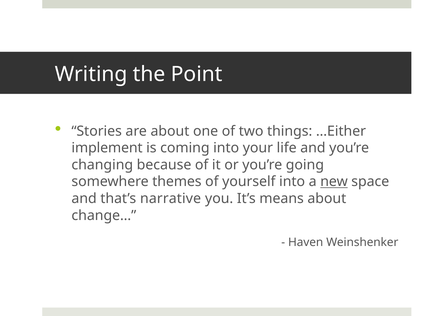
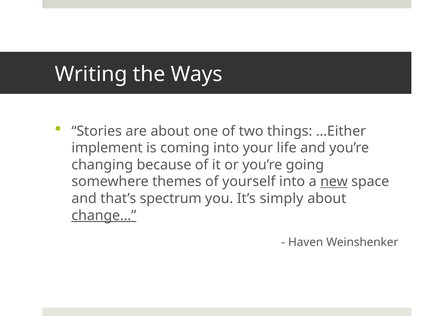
Point: Point -> Ways
narrative: narrative -> spectrum
means: means -> simply
change… underline: none -> present
